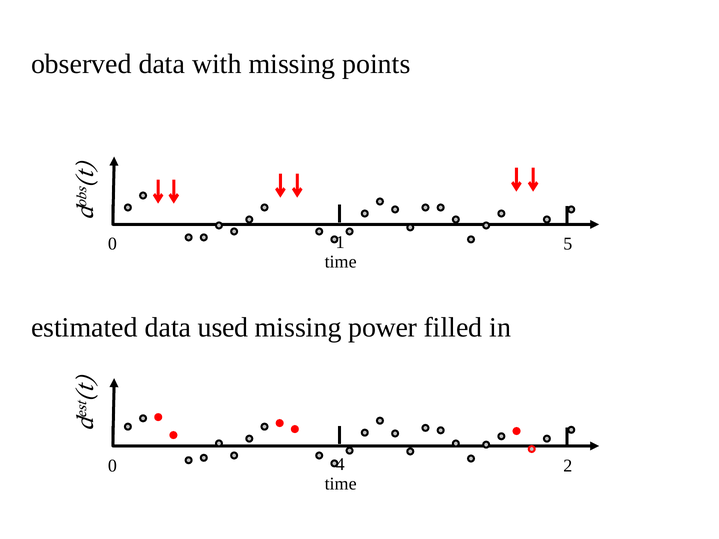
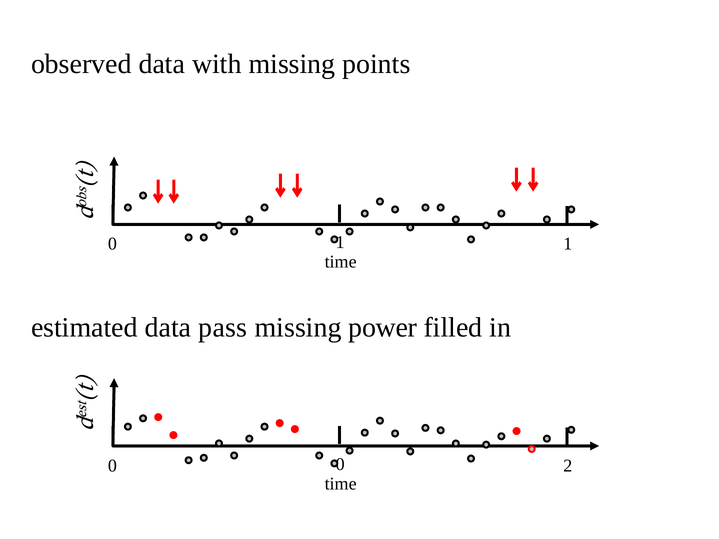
1 5: 5 -> 1
used: used -> pass
0 4: 4 -> 0
